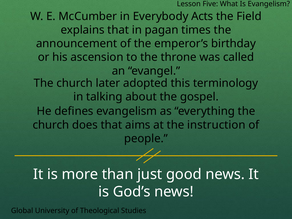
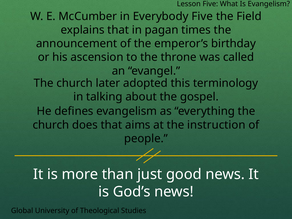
Everybody Acts: Acts -> Five
